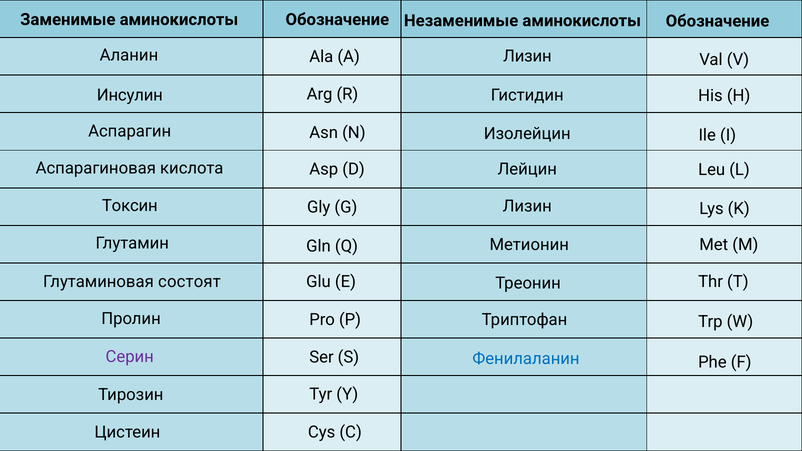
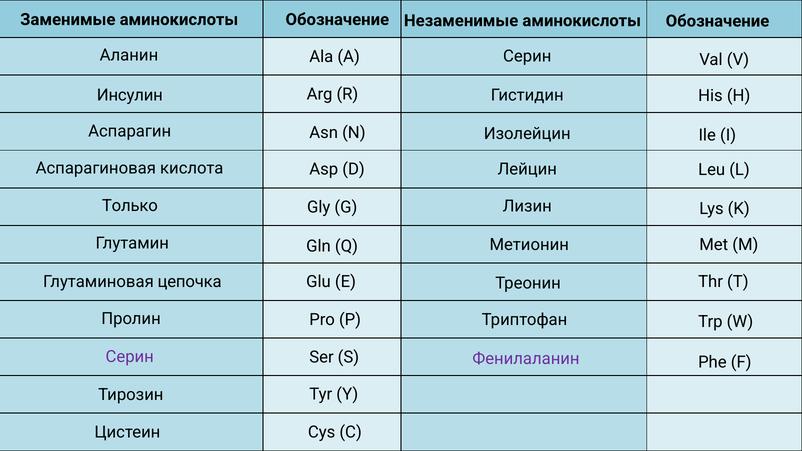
Лизин at (527, 57): Лизин -> Серин
Токсин: Токсин -> Только
состоят: состоят -> цепочка
Фенилаланин colour: blue -> purple
